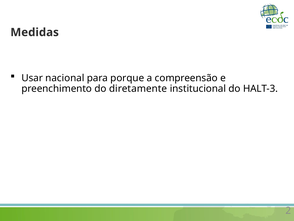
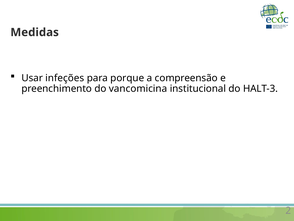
nacional: nacional -> infeções
diretamente: diretamente -> vancomicina
